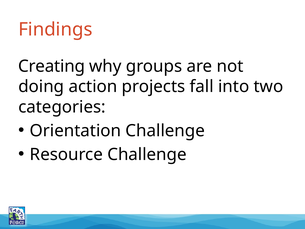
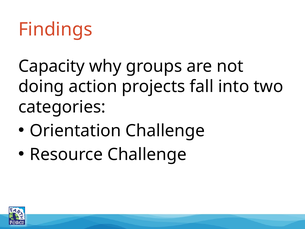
Creating: Creating -> Capacity
